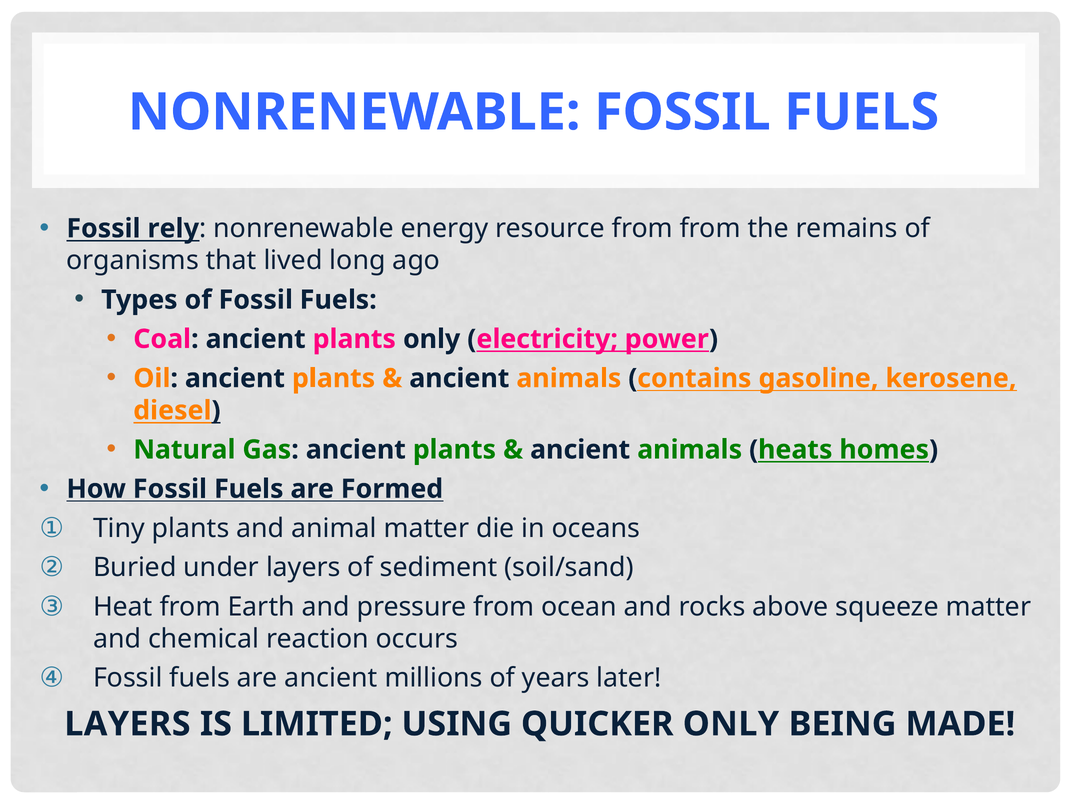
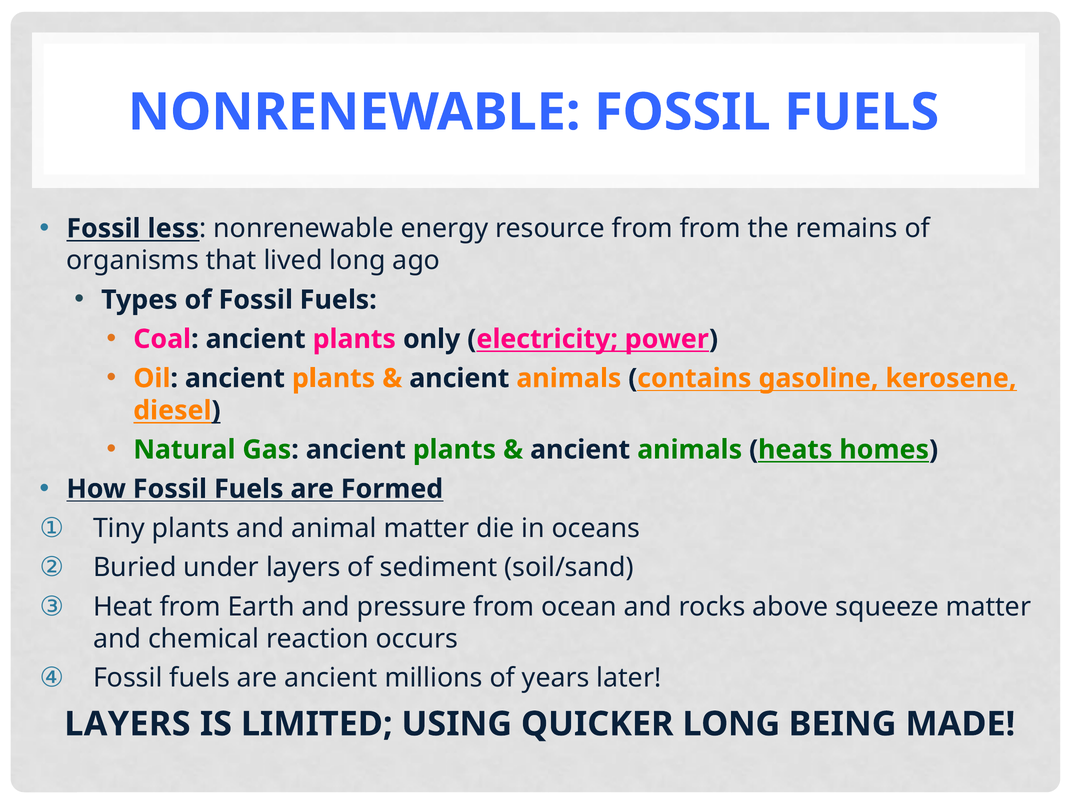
rely: rely -> less
QUICKER ONLY: ONLY -> LONG
